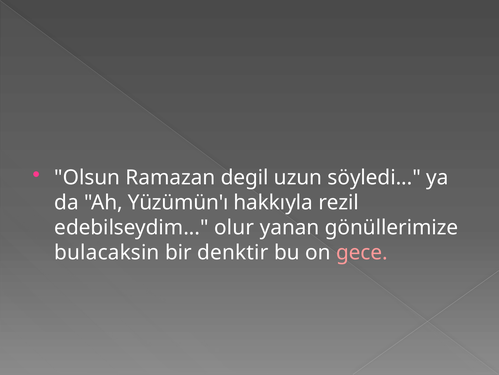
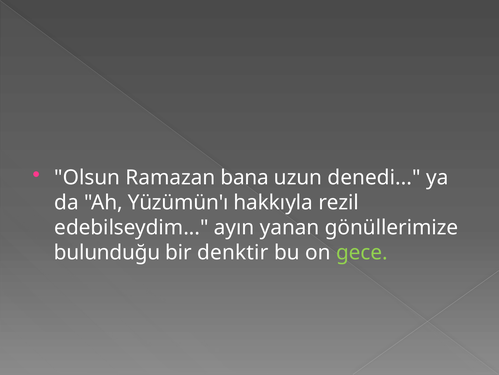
degil: degil -> bana
söyledi: söyledi -> denedi
olur: olur -> ayın
bulacaksin: bulacaksin -> bulunduğu
gece colour: pink -> light green
